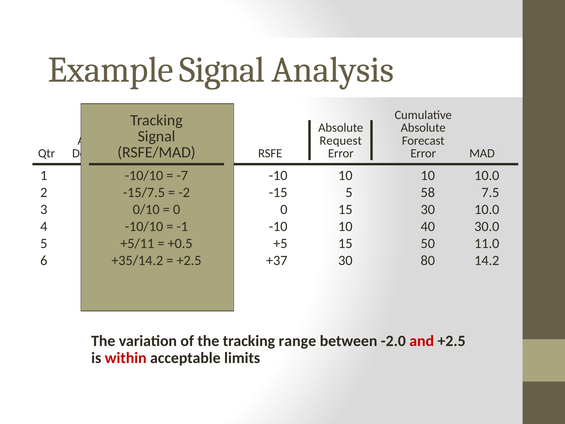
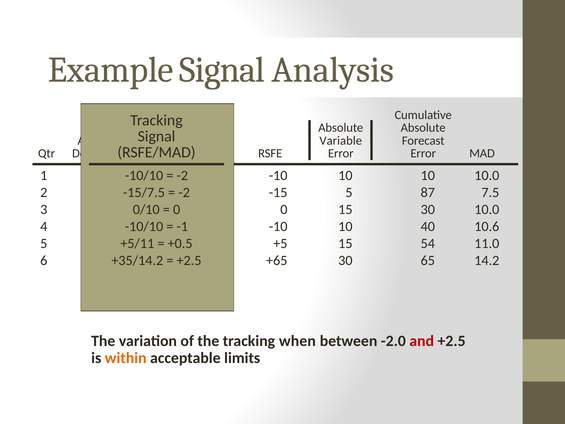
Request: Request -> Variable
-7 at (182, 176): -7 -> -2
58: 58 -> 87
30.0: 30.0 -> 10.6
50: 50 -> 54
+37: +37 -> +65
80: 80 -> 65
range: range -> when
within colour: red -> orange
